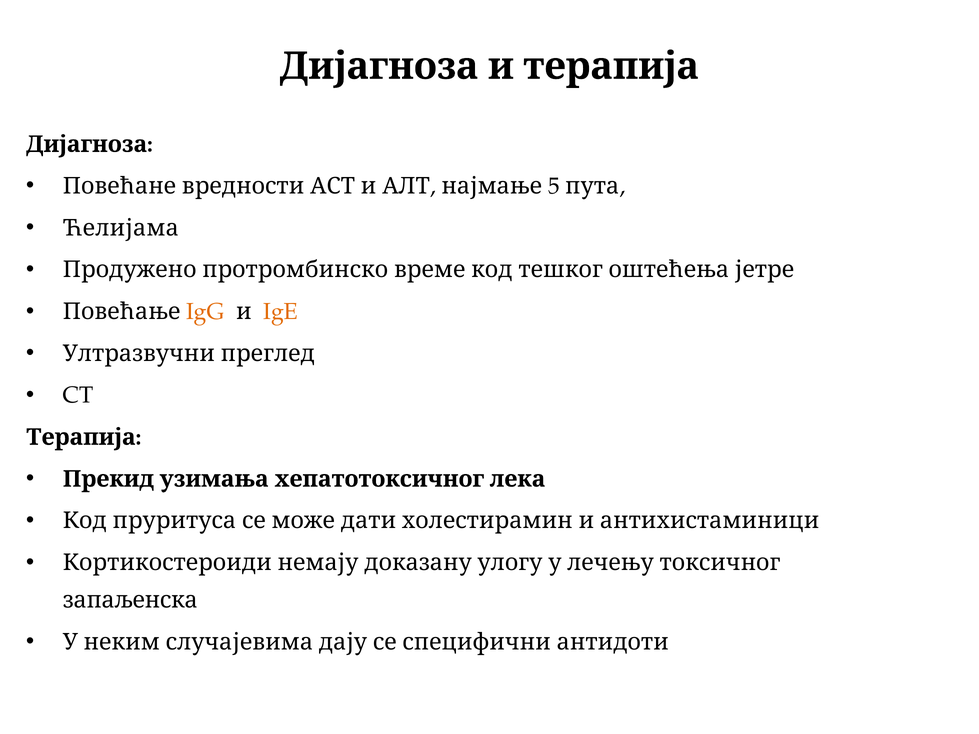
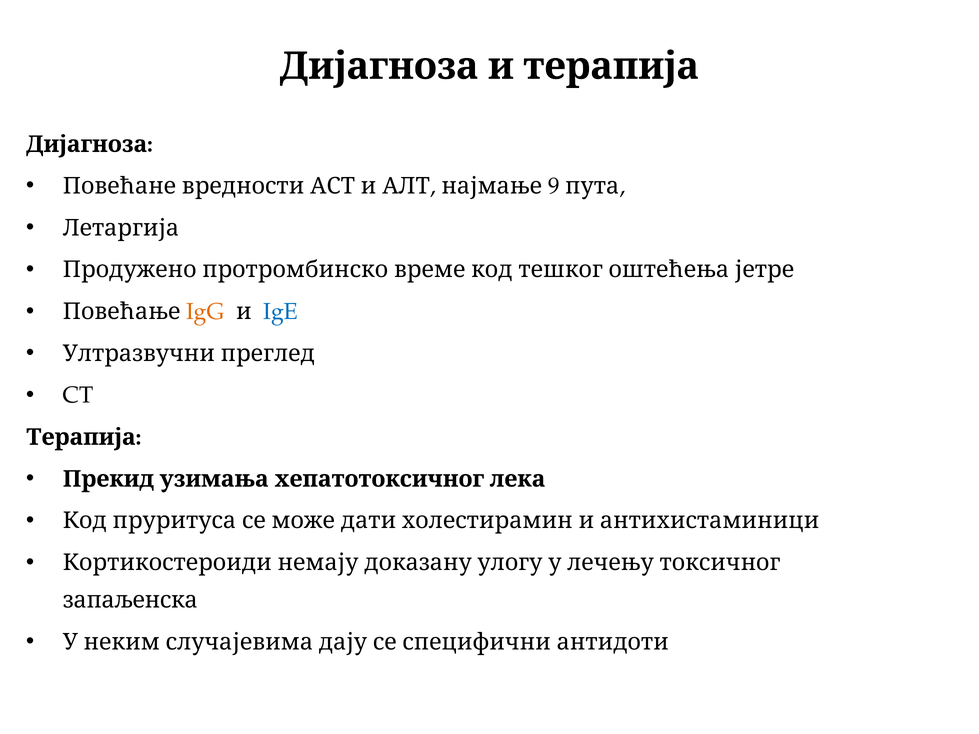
5: 5 -> 9
Ћелијама: Ћелијама -> Летаргија
IgE colour: orange -> blue
